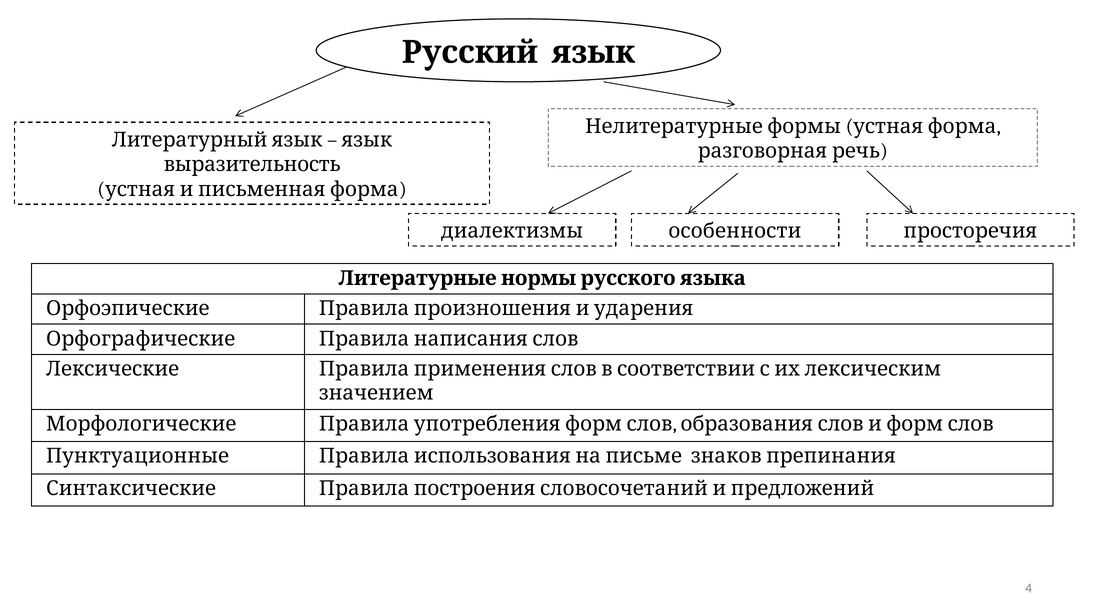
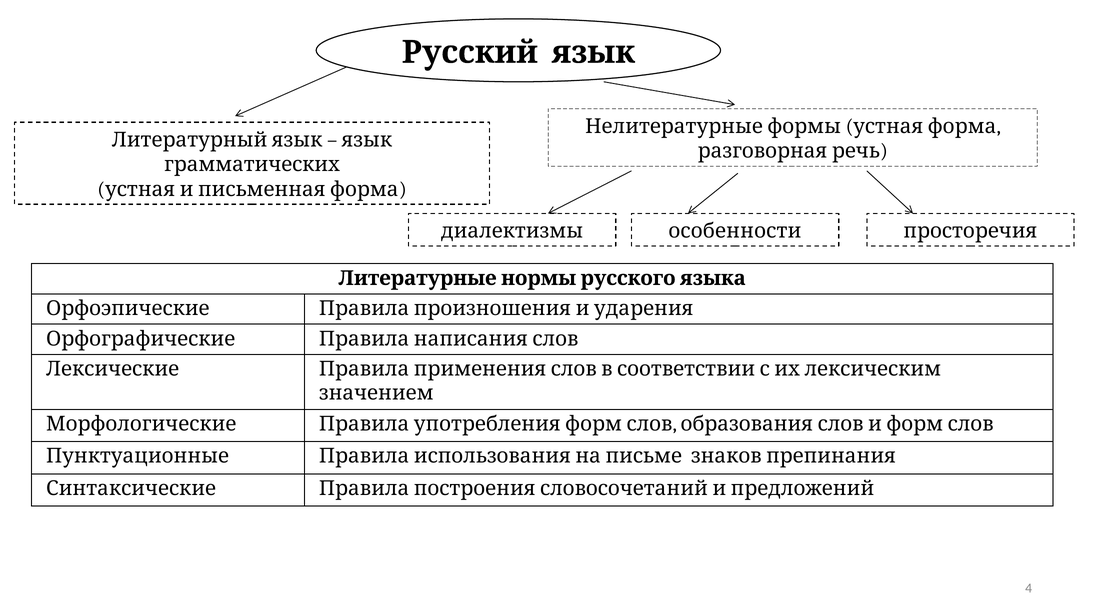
выразительность: выразительность -> грамматических
